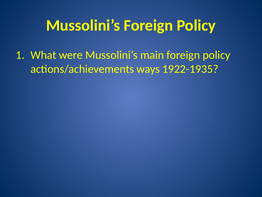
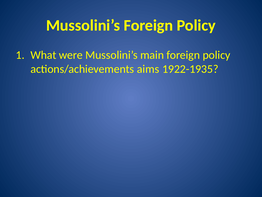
ways: ways -> aims
